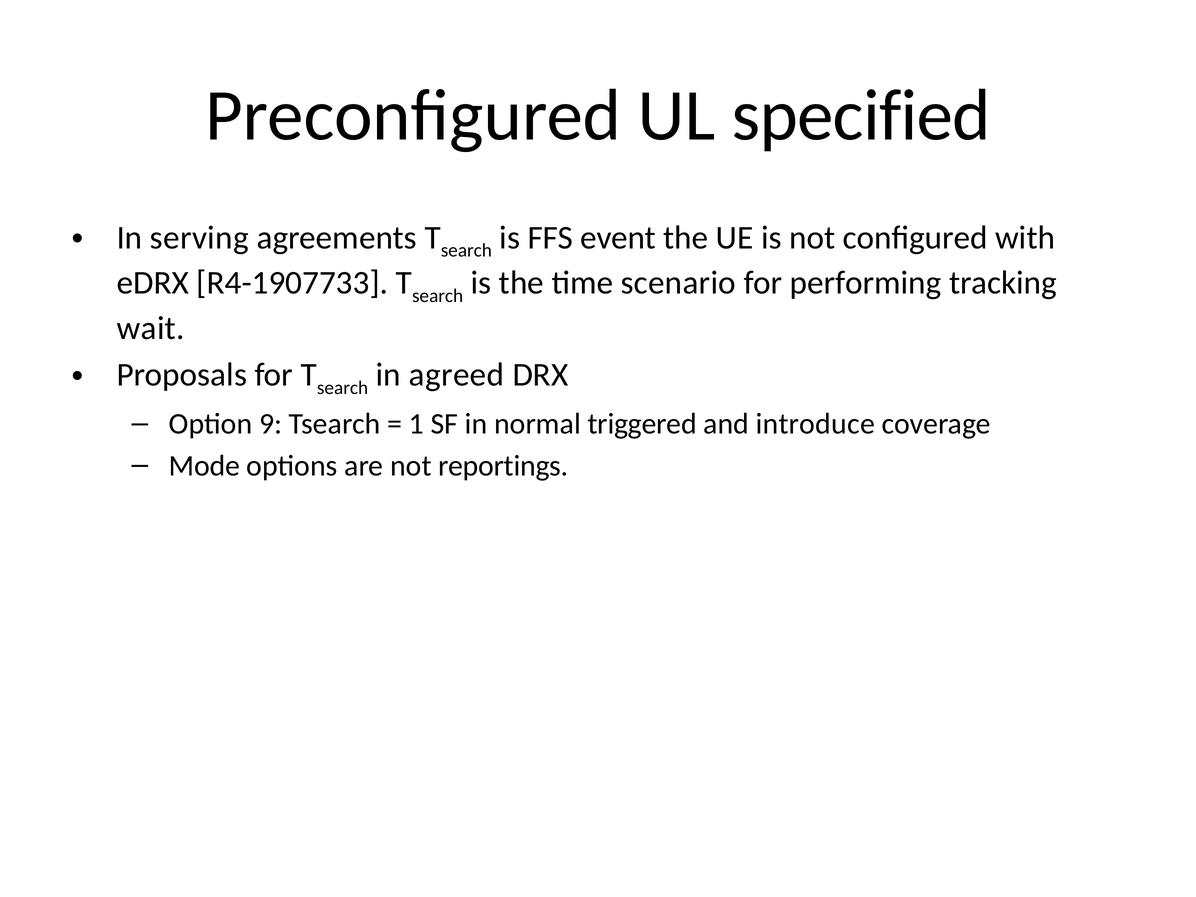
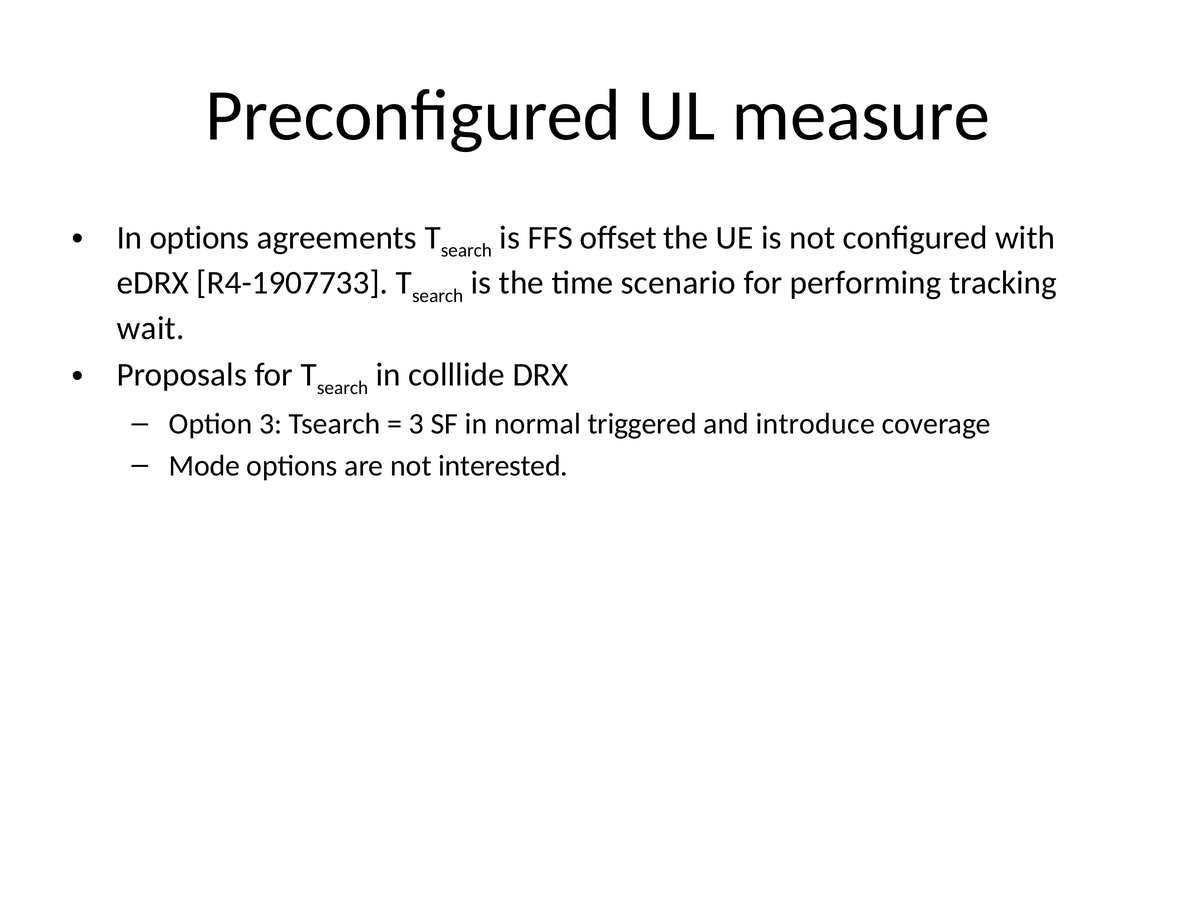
specified: specified -> measure
In serving: serving -> options
event: event -> offset
agreed: agreed -> colllide
Option 9: 9 -> 3
1 at (416, 424): 1 -> 3
reportings: reportings -> interested
